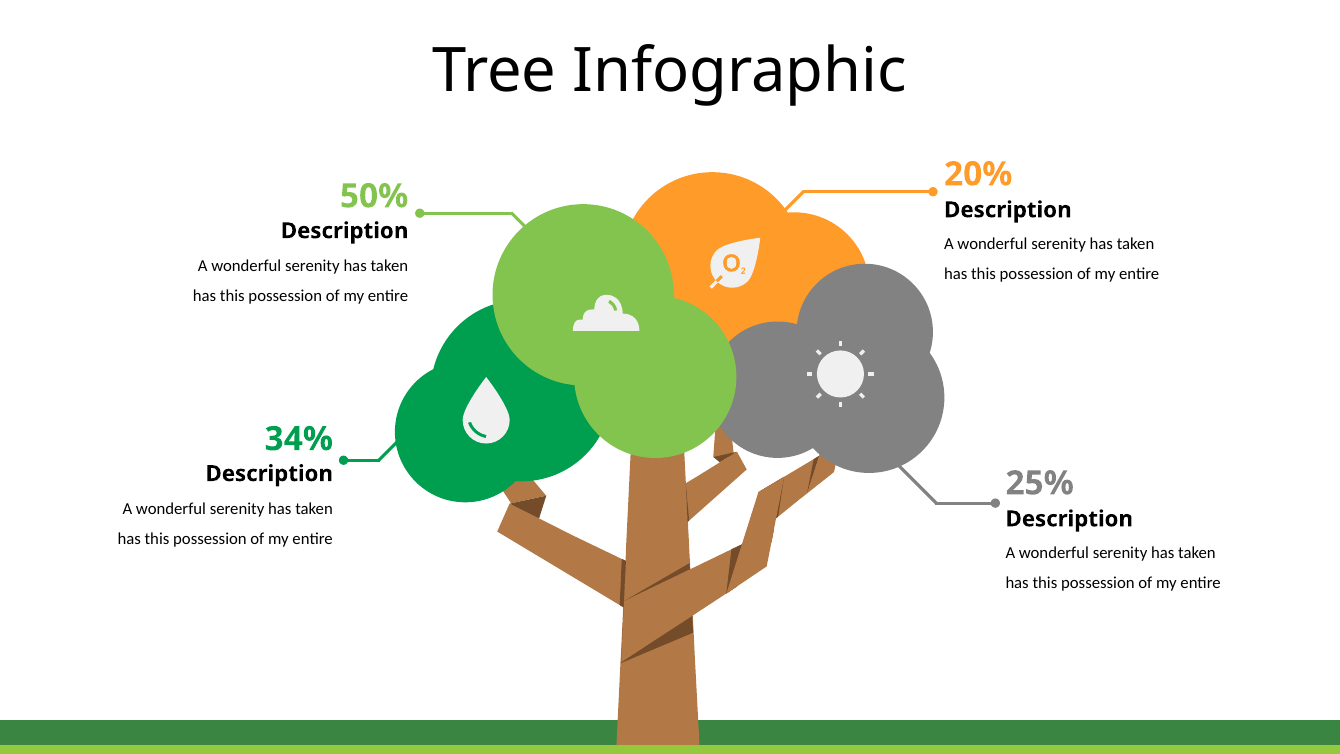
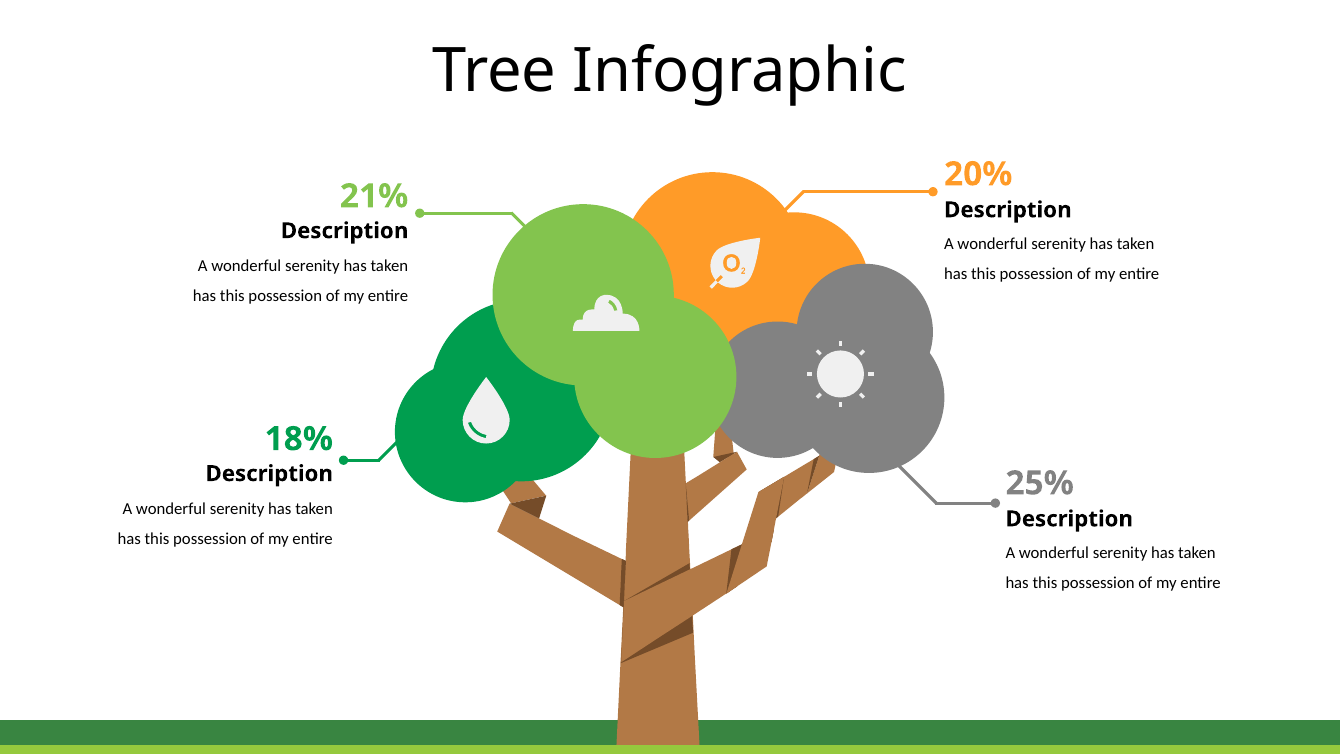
50%: 50% -> 21%
34%: 34% -> 18%
